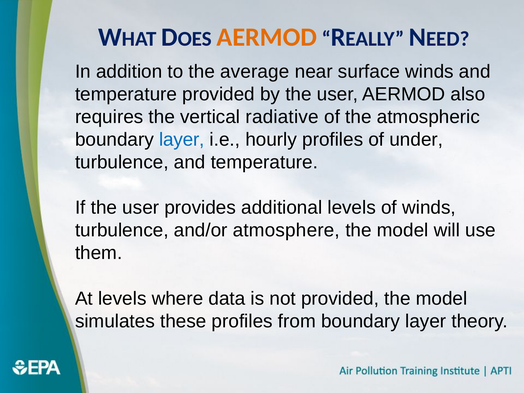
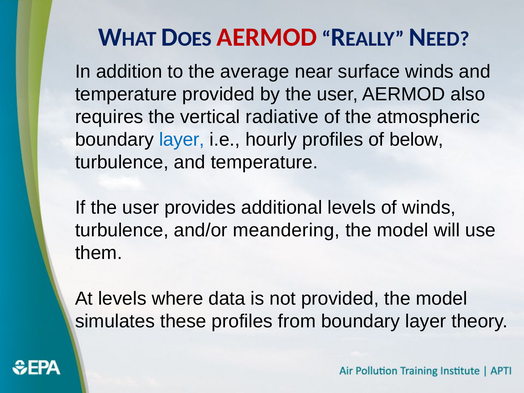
AERMOD at (267, 37) colour: orange -> red
under: under -> below
atmosphere: atmosphere -> meandering
